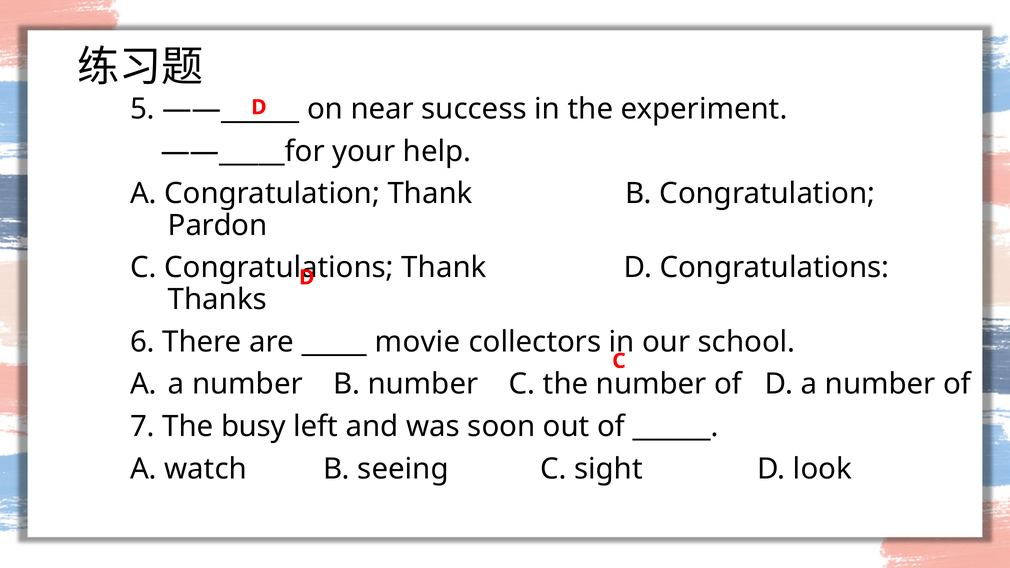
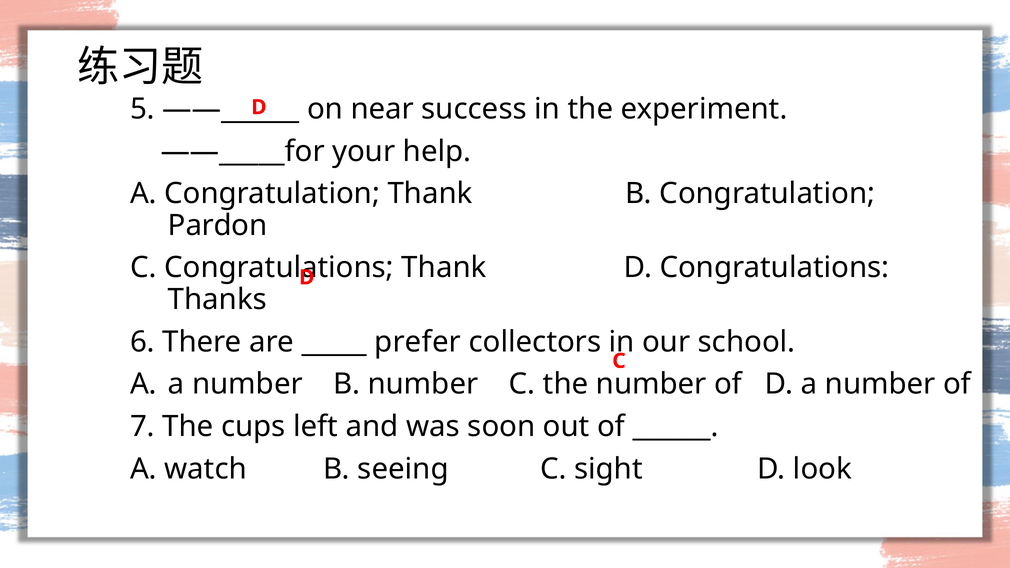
movie: movie -> prefer
busy: busy -> cups
